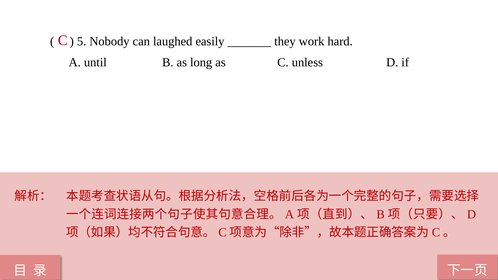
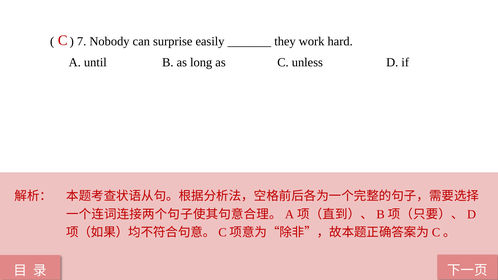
5: 5 -> 7
laughed: laughed -> surprise
